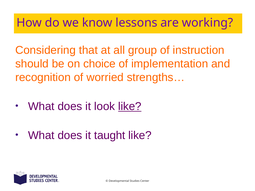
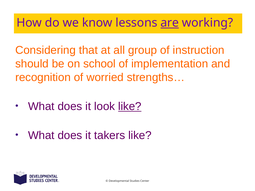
are underline: none -> present
choice: choice -> school
taught: taught -> takers
